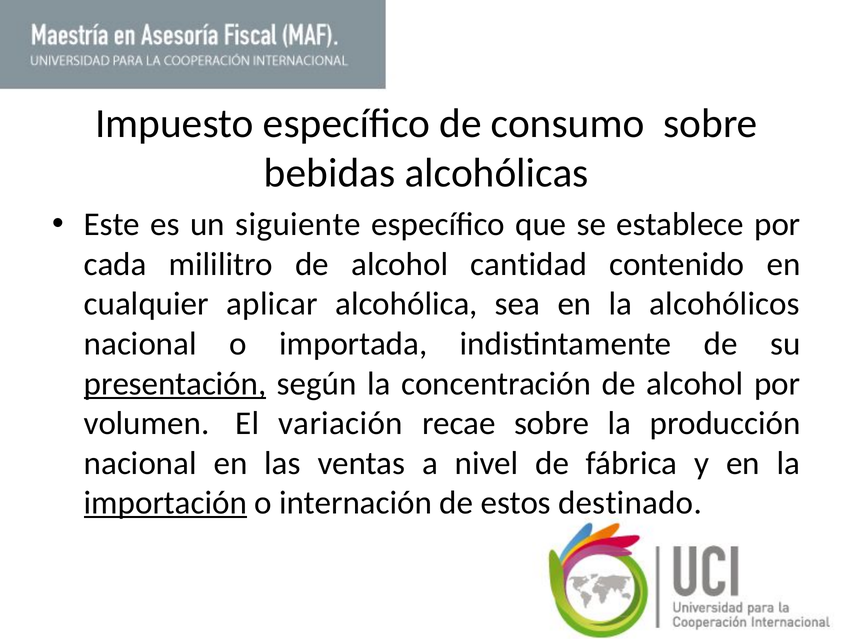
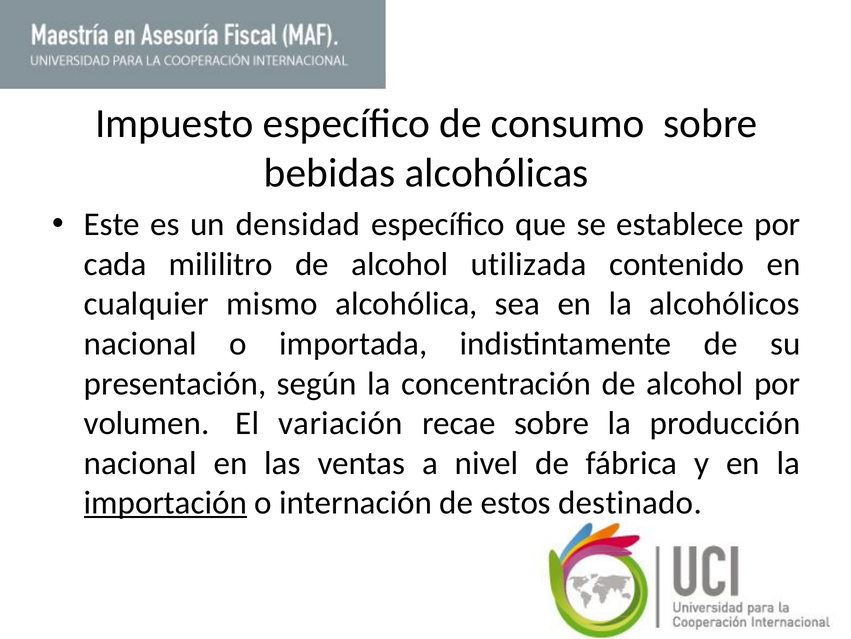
siguiente: siguiente -> densidad
cantidad: cantidad -> utilizada
aplicar: aplicar -> mismo
presentación underline: present -> none
